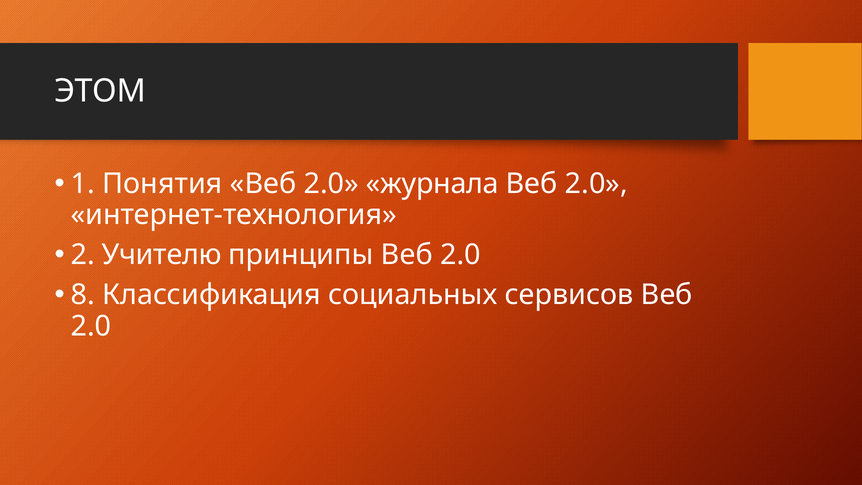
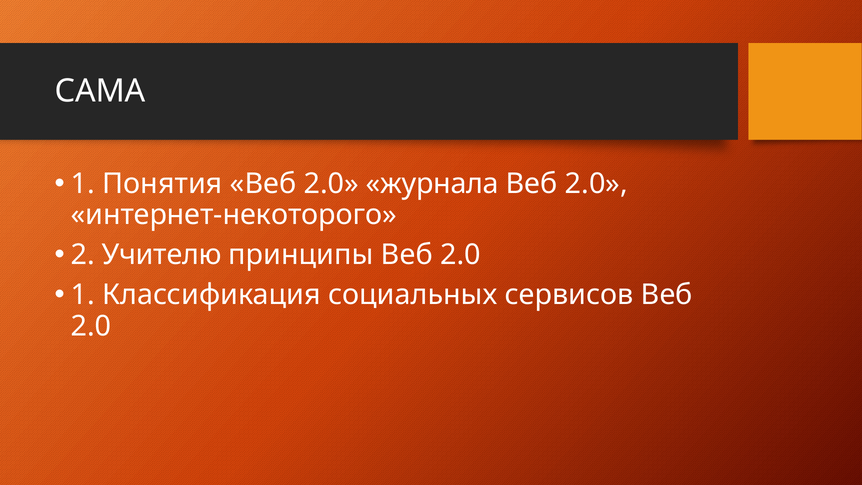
ЭТОМ: ЭТОМ -> САМА
интернет-технология: интернет-технология -> интернет-некоторого
8 at (83, 295): 8 -> 1
